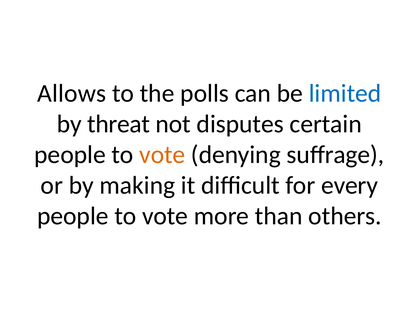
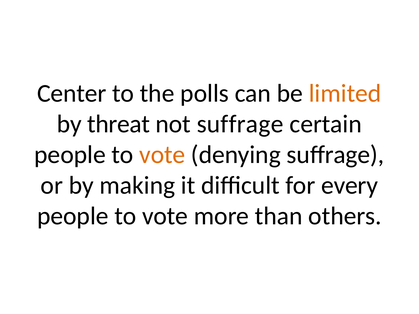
Allows: Allows -> Center
limited colour: blue -> orange
not disputes: disputes -> suffrage
